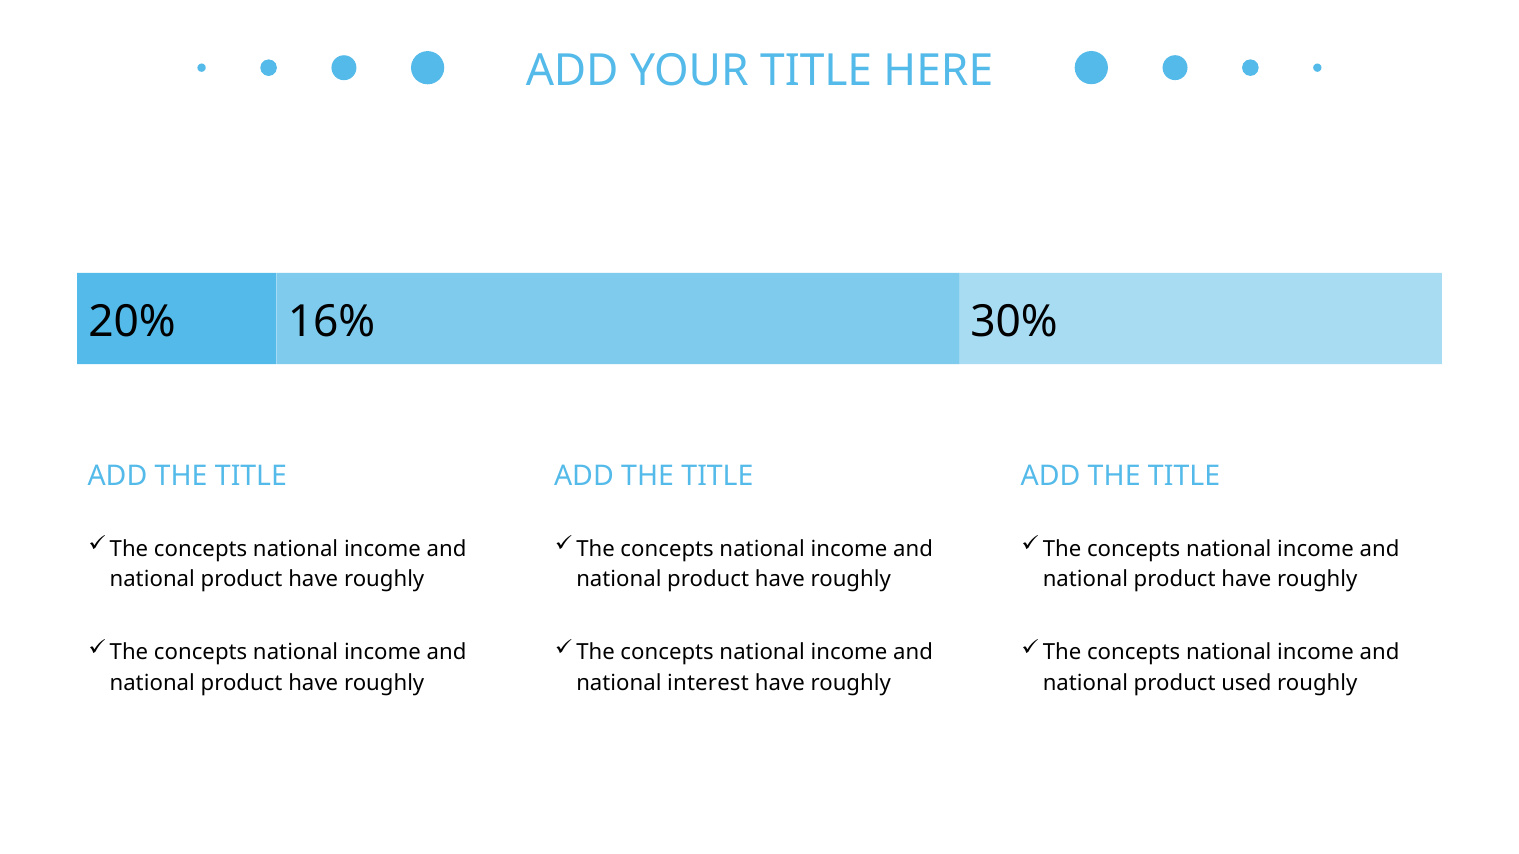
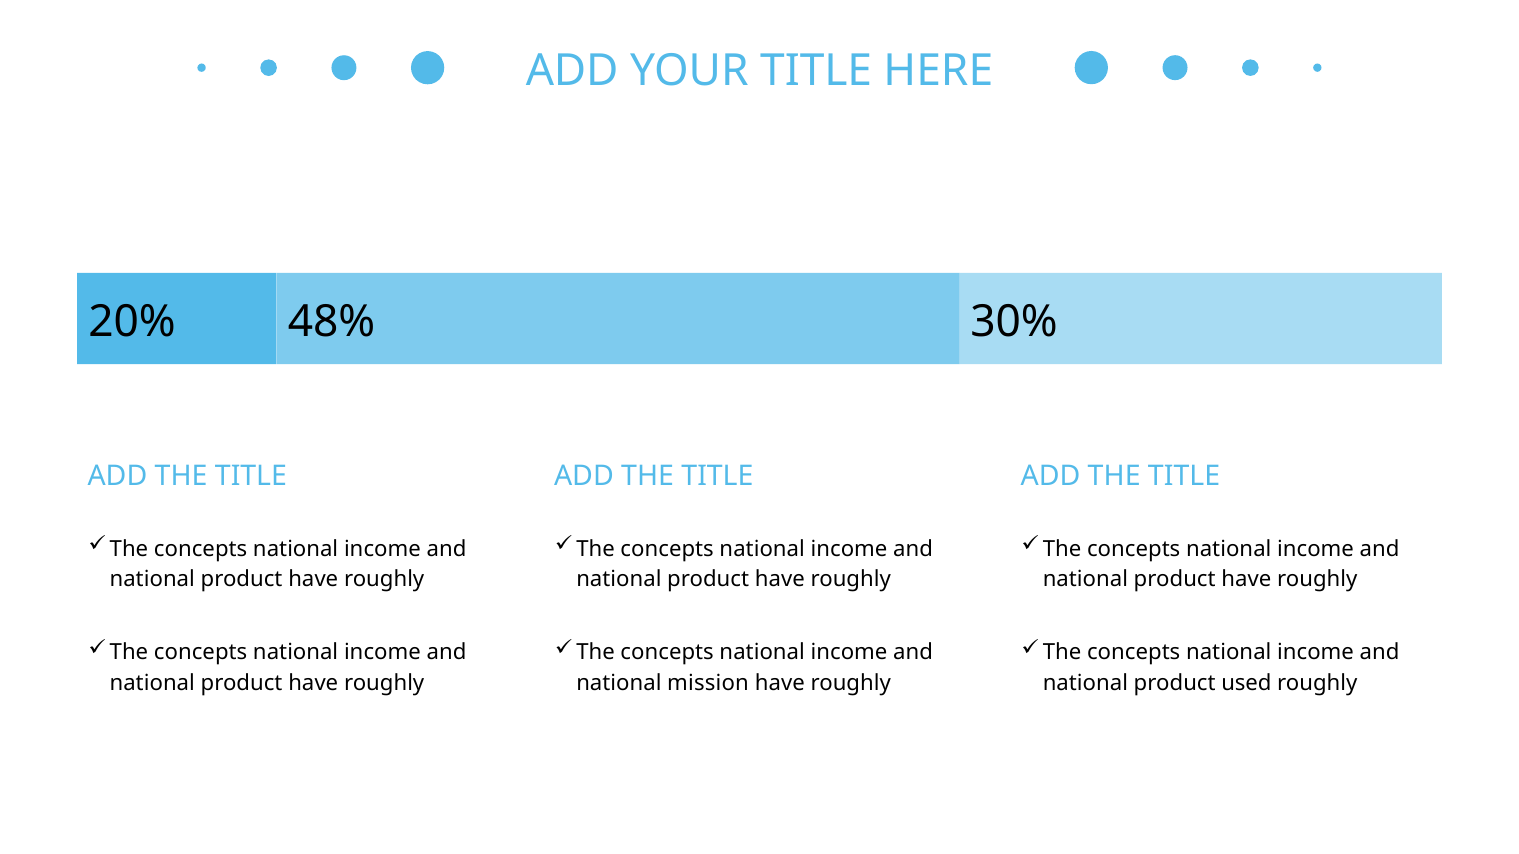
16%: 16% -> 48%
interest: interest -> mission
